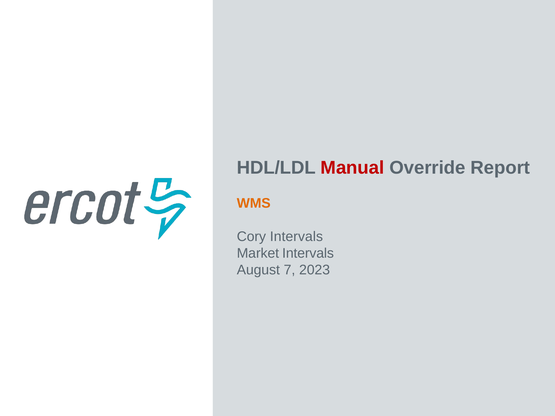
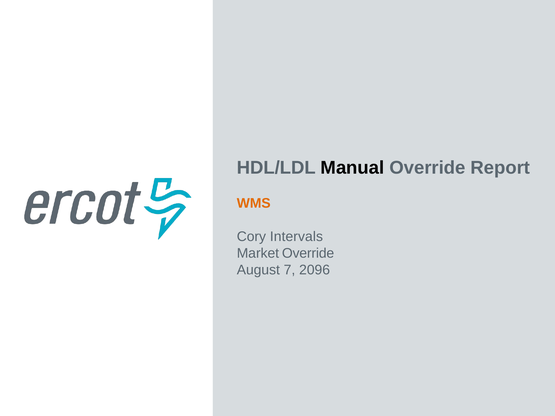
Manual colour: red -> black
Market Intervals: Intervals -> Override
2023: 2023 -> 2096
